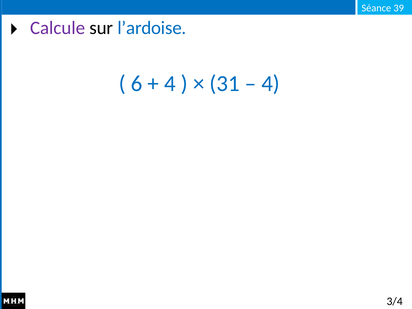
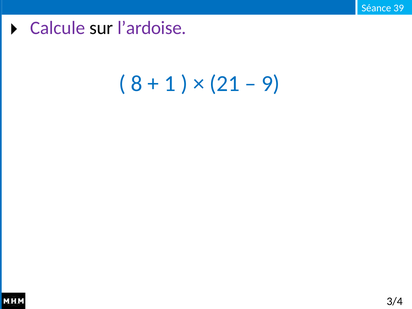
l’ardoise colour: blue -> purple
6: 6 -> 8
4 at (170, 84): 4 -> 1
31: 31 -> 21
4 at (271, 84): 4 -> 9
